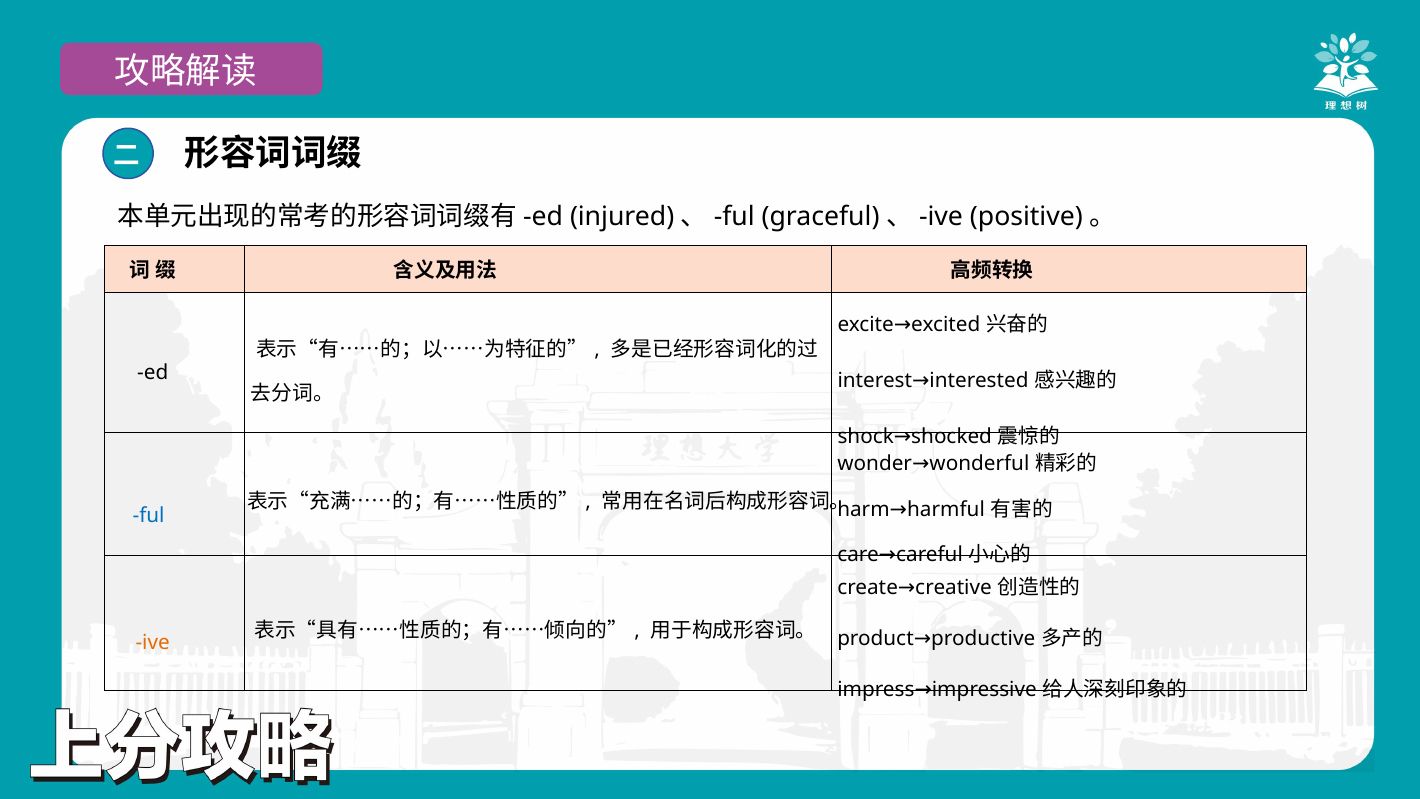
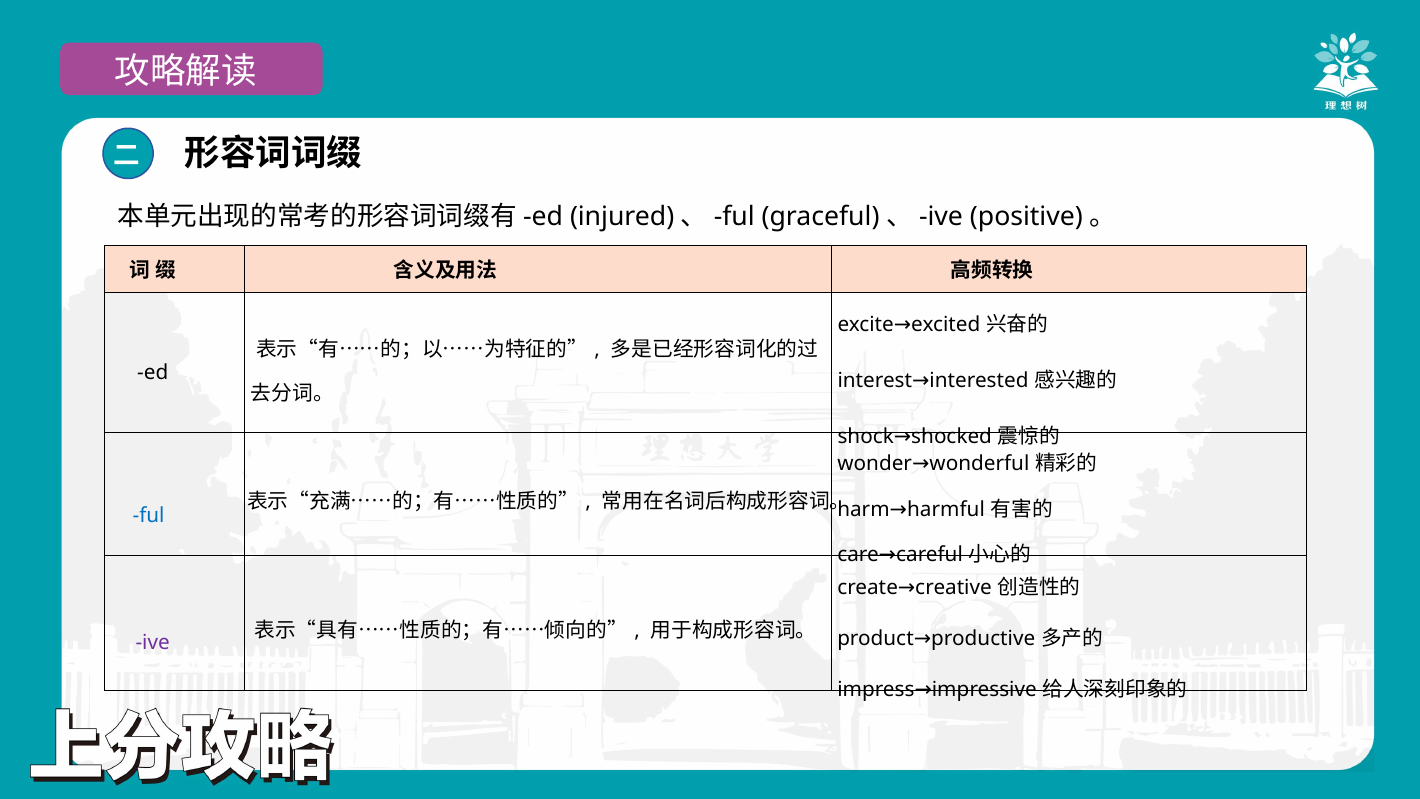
ive colour: orange -> purple
